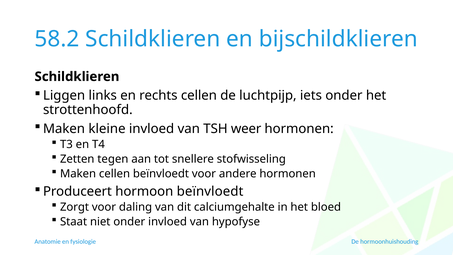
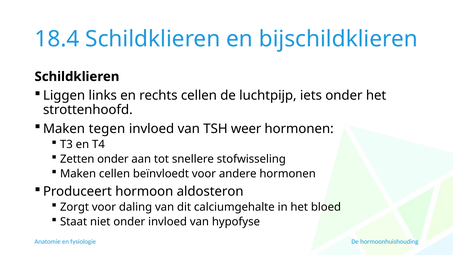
58.2: 58.2 -> 18.4
kleine: kleine -> tegen
Zetten tegen: tegen -> onder
hormoon beïnvloedt: beïnvloedt -> aldosteron
